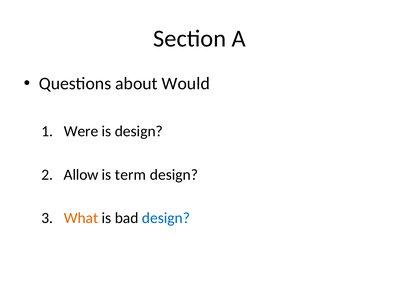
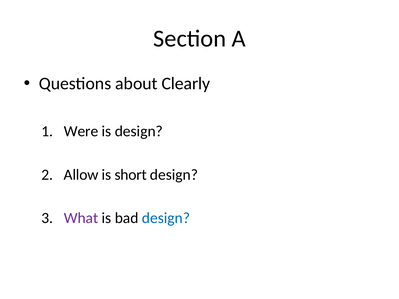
Would: Would -> Clearly
term: term -> short
What colour: orange -> purple
